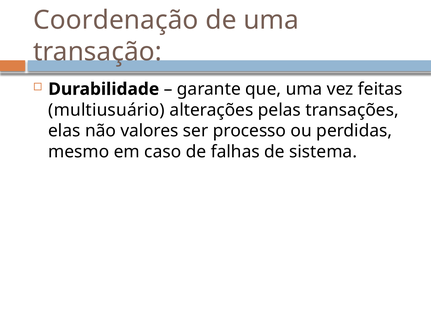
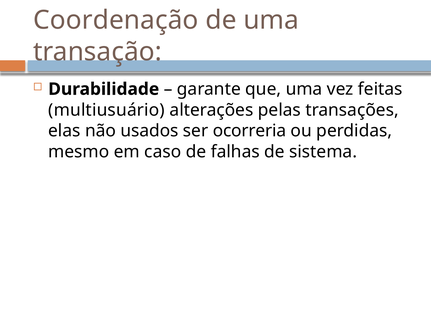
valores: valores -> usados
processo: processo -> ocorreria
